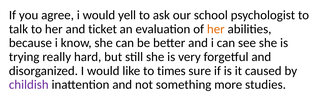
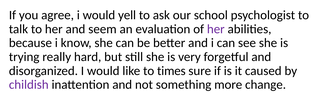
ticket: ticket -> seem
her at (216, 29) colour: orange -> purple
studies: studies -> change
